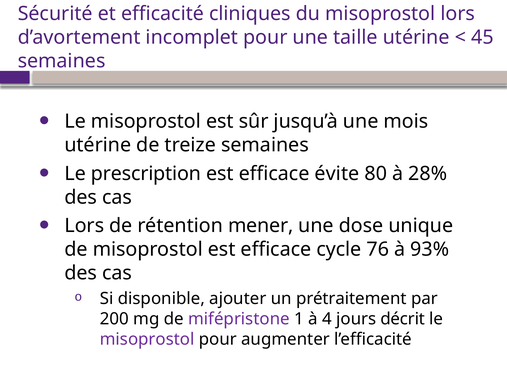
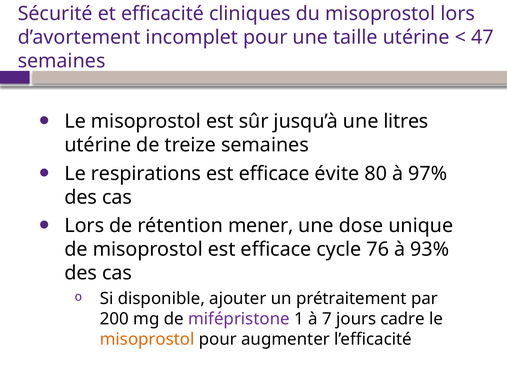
45: 45 -> 47
mois: mois -> litres
prescription: prescription -> respirations
28%: 28% -> 97%
4: 4 -> 7
décrit: décrit -> cadre
misoprostol at (147, 340) colour: purple -> orange
